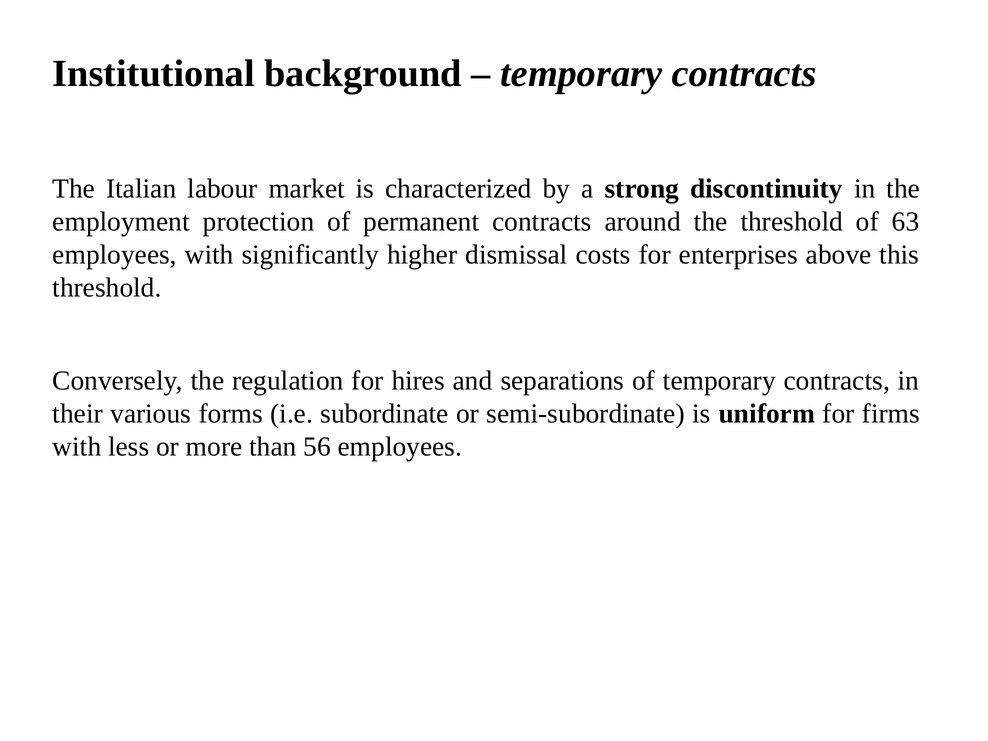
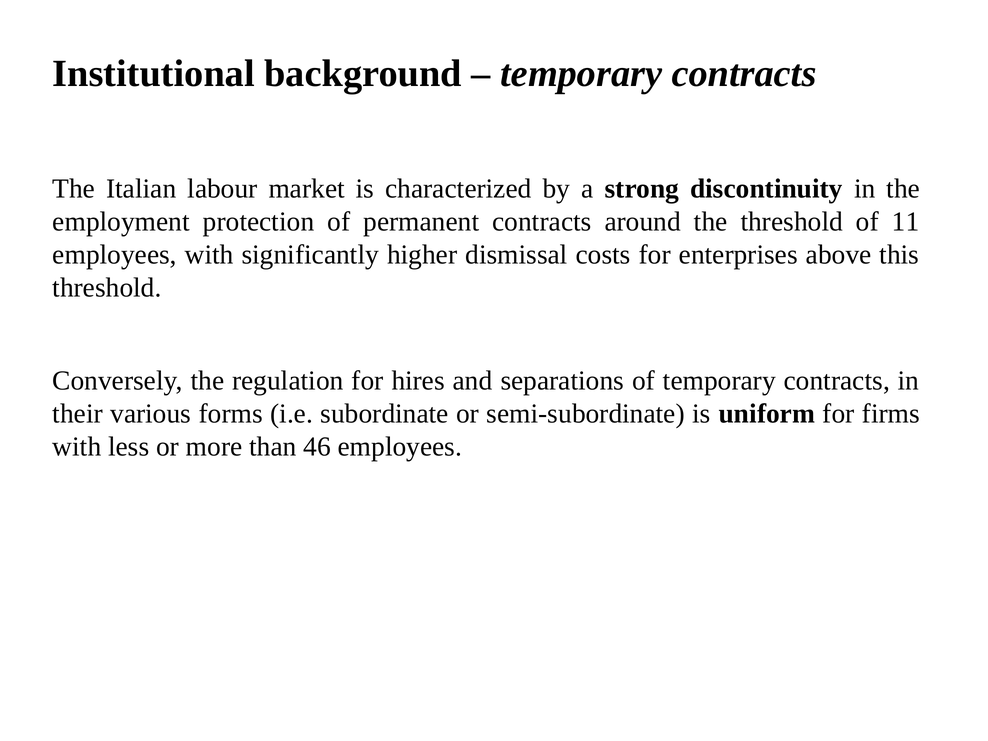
63: 63 -> 11
56: 56 -> 46
